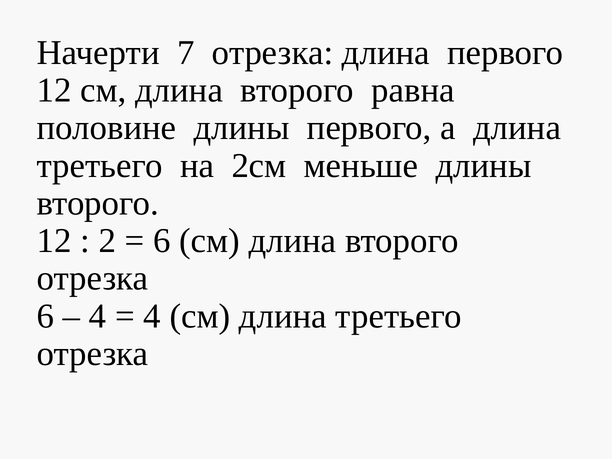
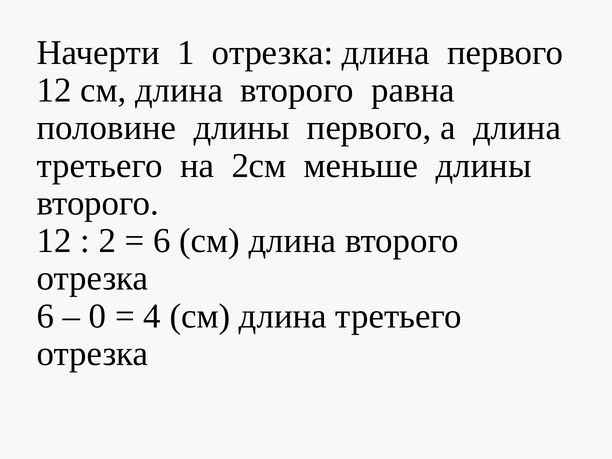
7: 7 -> 1
4 at (98, 316): 4 -> 0
